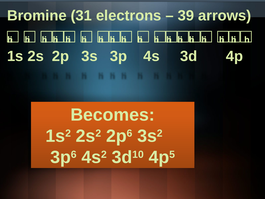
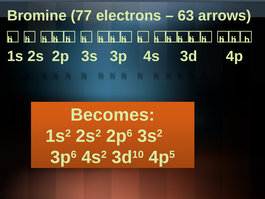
31: 31 -> 77
39: 39 -> 63
